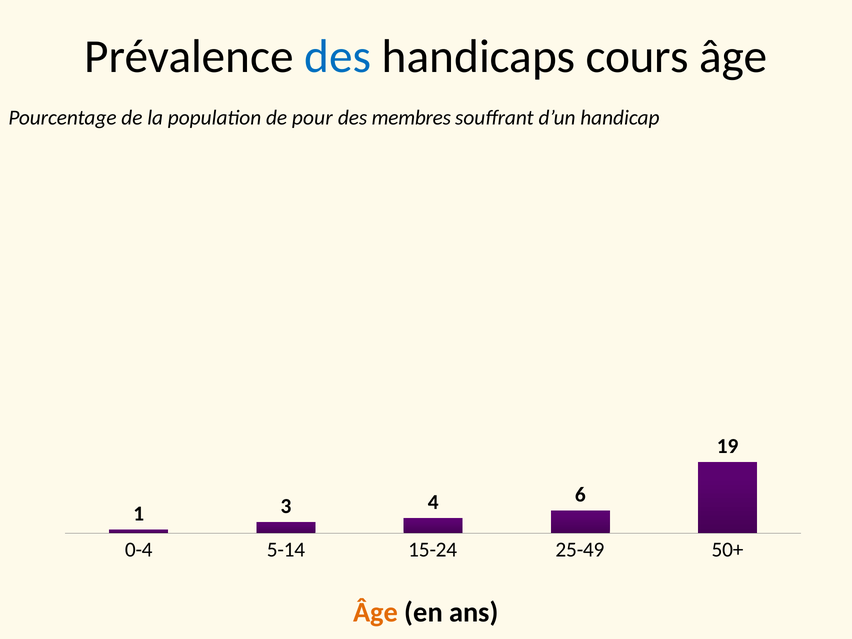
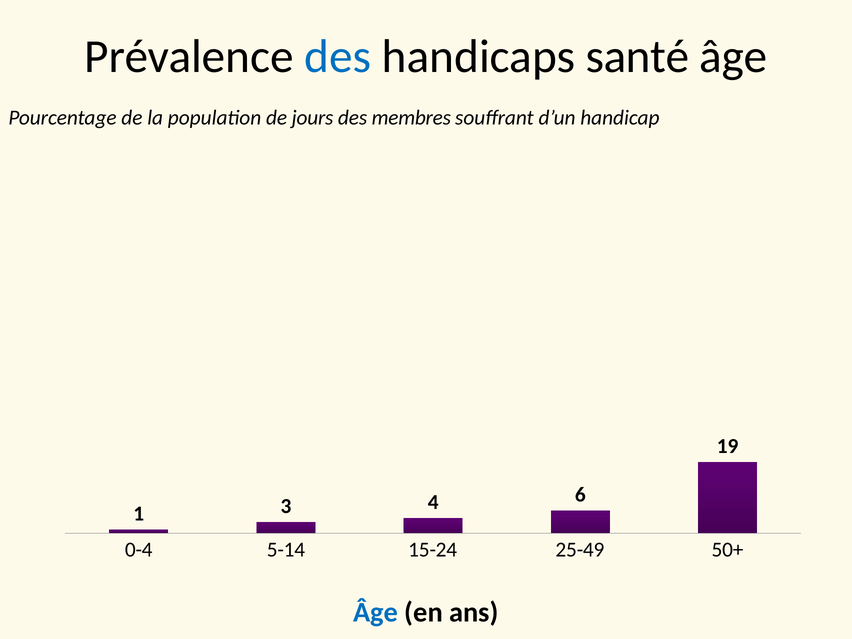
cours: cours -> santé
pour: pour -> jours
Âge at (376, 612) colour: orange -> blue
